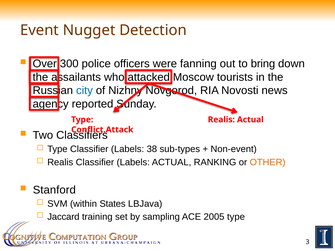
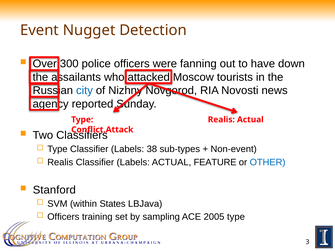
bring: bring -> have
RANKING: RANKING -> FEATURE
OTHER colour: orange -> blue
Jaccard at (63, 217): Jaccard -> Officers
